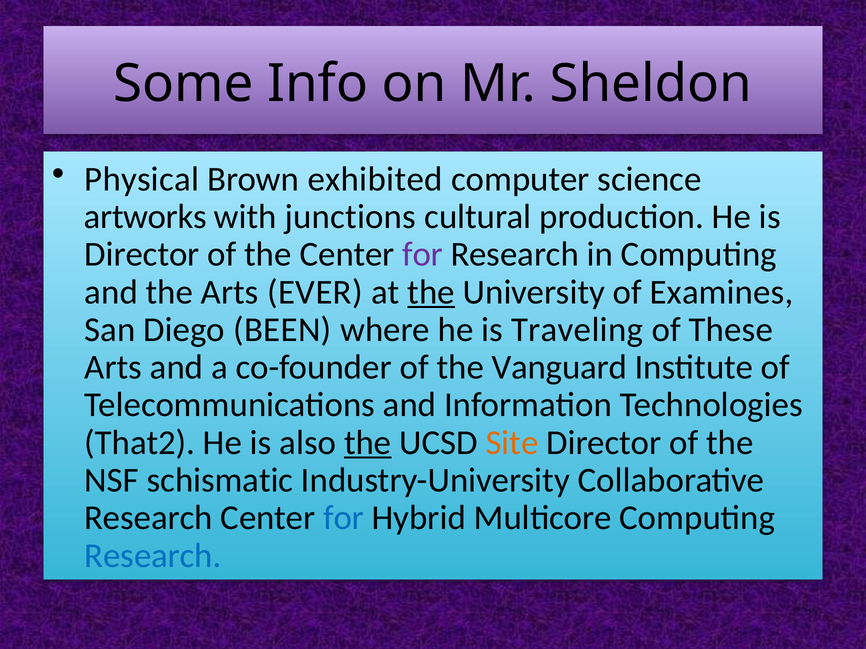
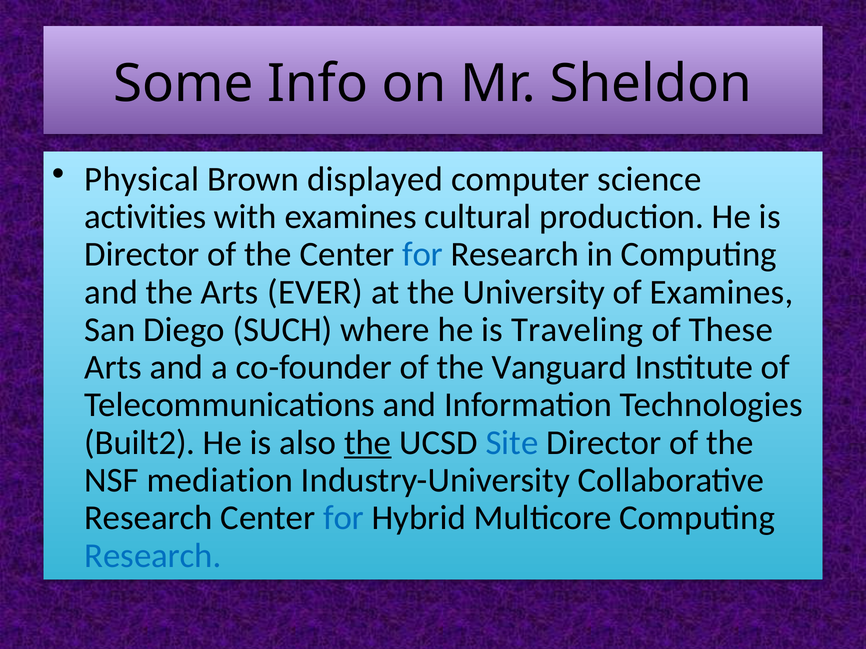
exhibited: exhibited -> displayed
artworks: artworks -> activities
with junctions: junctions -> examines
for at (423, 255) colour: purple -> blue
the at (431, 292) underline: present -> none
BEEN: BEEN -> SUCH
That2: That2 -> Built2
Site colour: orange -> blue
schismatic: schismatic -> mediation
